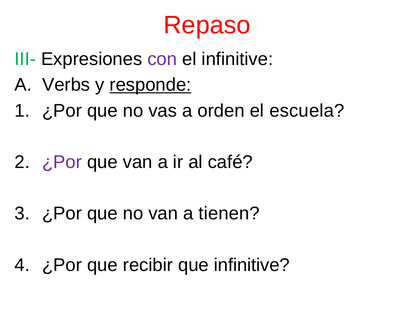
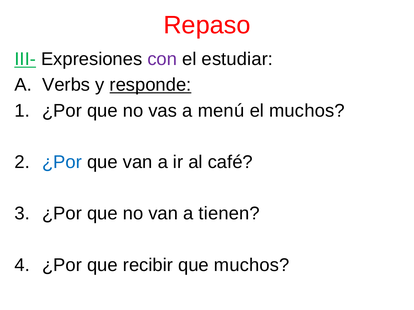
III- underline: none -> present
el infinitive: infinitive -> estudiar
orden: orden -> menú
el escuela: escuela -> muchos
¿Por at (62, 162) colour: purple -> blue
que infinitive: infinitive -> muchos
